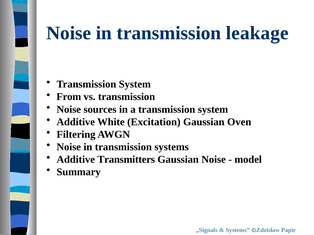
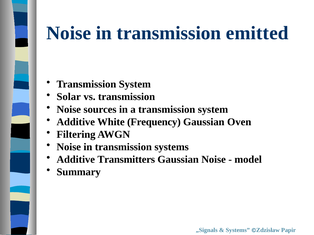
leakage: leakage -> emitted
From: From -> Solar
Excitation: Excitation -> Frequency
